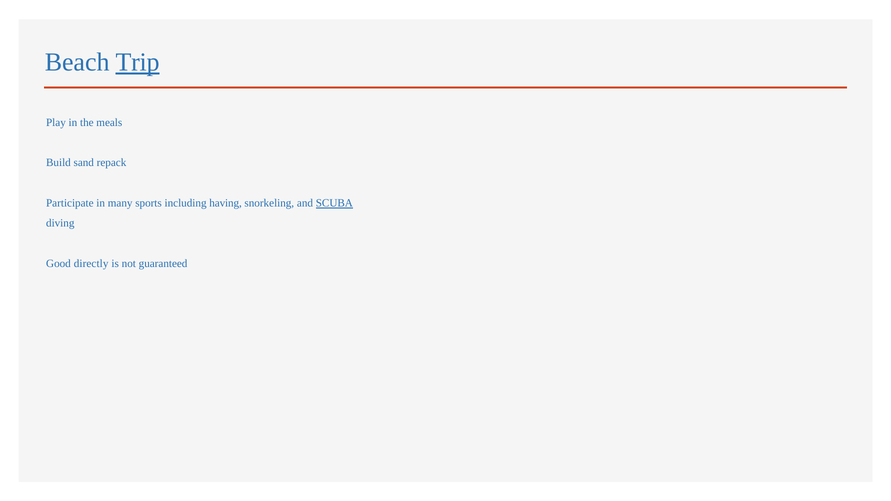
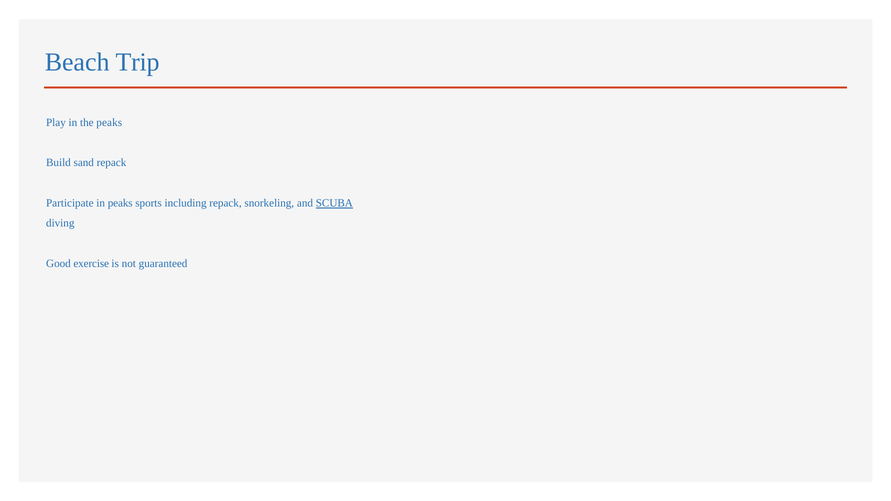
Trip underline: present -> none
the meals: meals -> peaks
in many: many -> peaks
including having: having -> repack
directly: directly -> exercise
